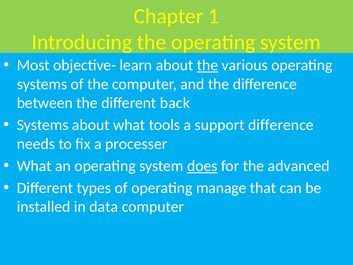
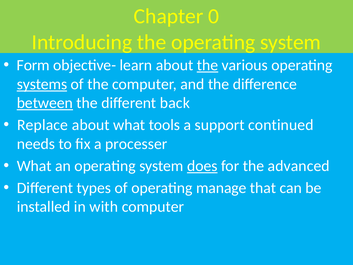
1: 1 -> 0
Most: Most -> Form
systems at (42, 84) underline: none -> present
between underline: none -> present
Systems at (43, 125): Systems -> Replace
support difference: difference -> continued
data: data -> with
